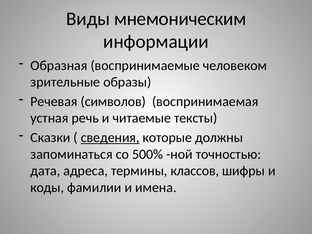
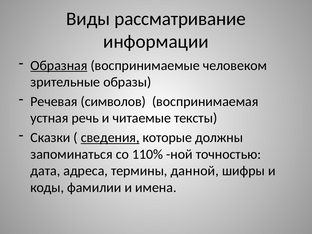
мнемоническим: мнемоническим -> рассматривание
Образная underline: none -> present
500%: 500% -> 110%
классов: классов -> данной
